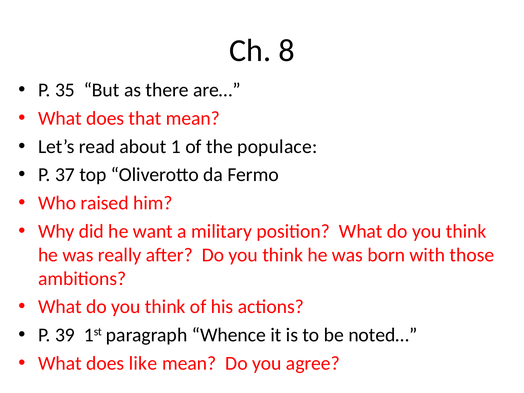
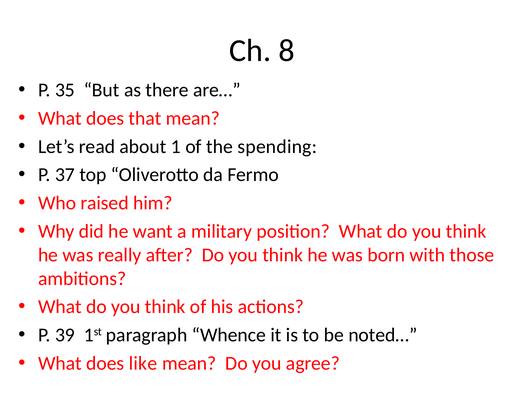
populace: populace -> spending
